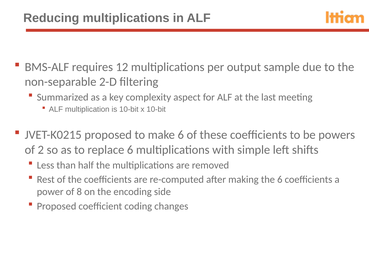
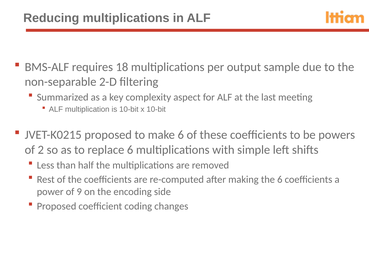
12: 12 -> 18
8: 8 -> 9
